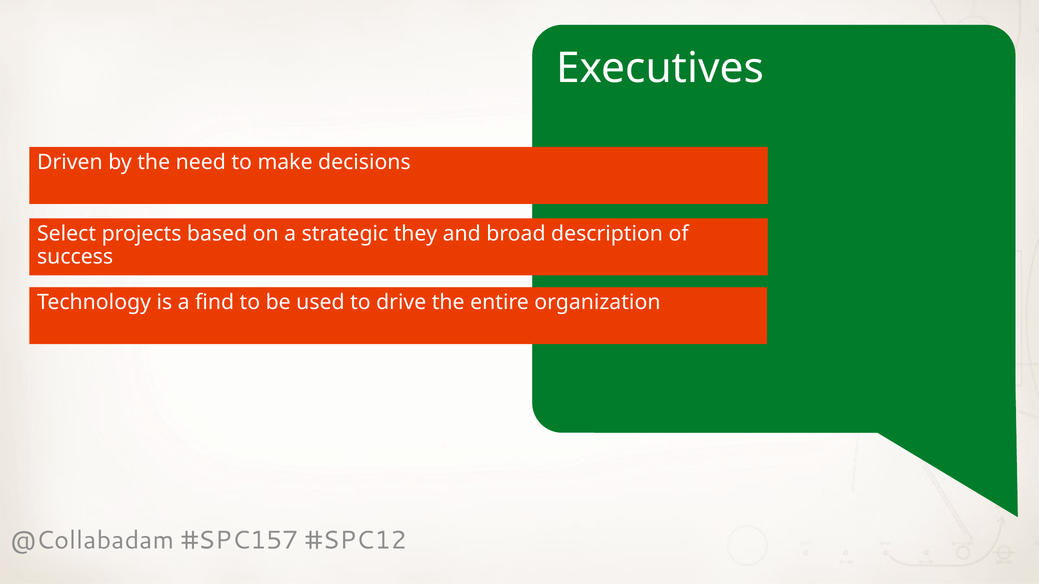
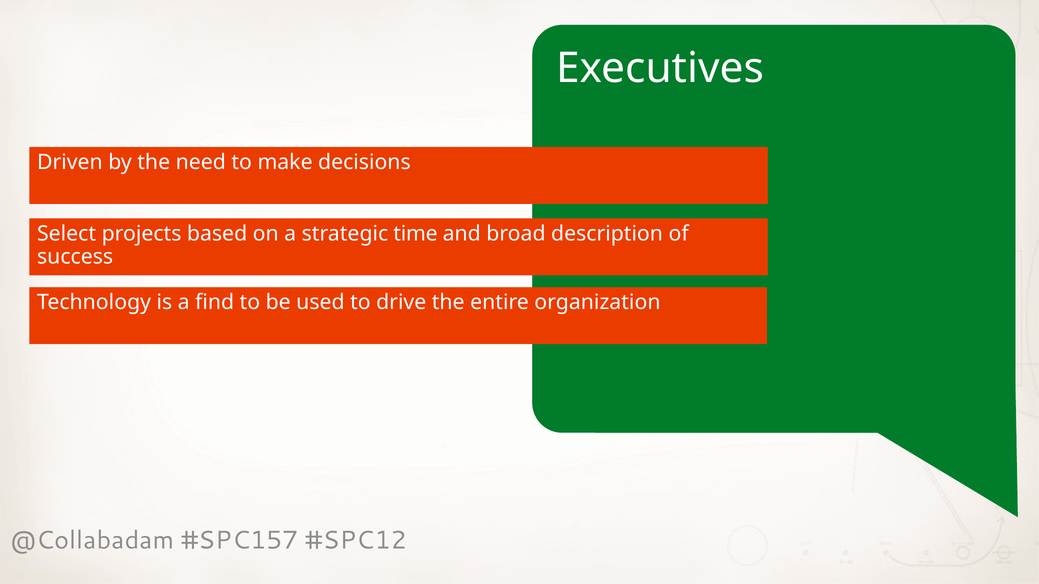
they: they -> time
